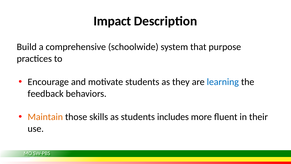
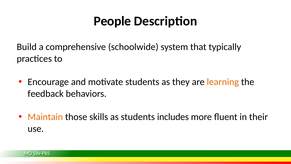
Impact: Impact -> People
purpose: purpose -> typically
learning colour: blue -> orange
